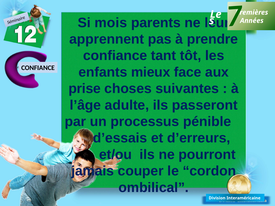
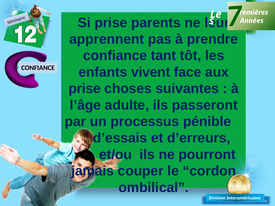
Si mois: mois -> prise
mieux: mieux -> vivent
